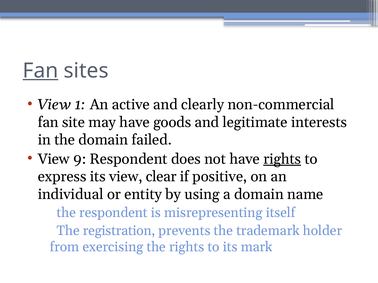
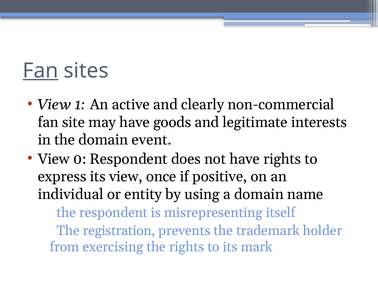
failed: failed -> event
9: 9 -> 0
rights at (282, 159) underline: present -> none
clear: clear -> once
